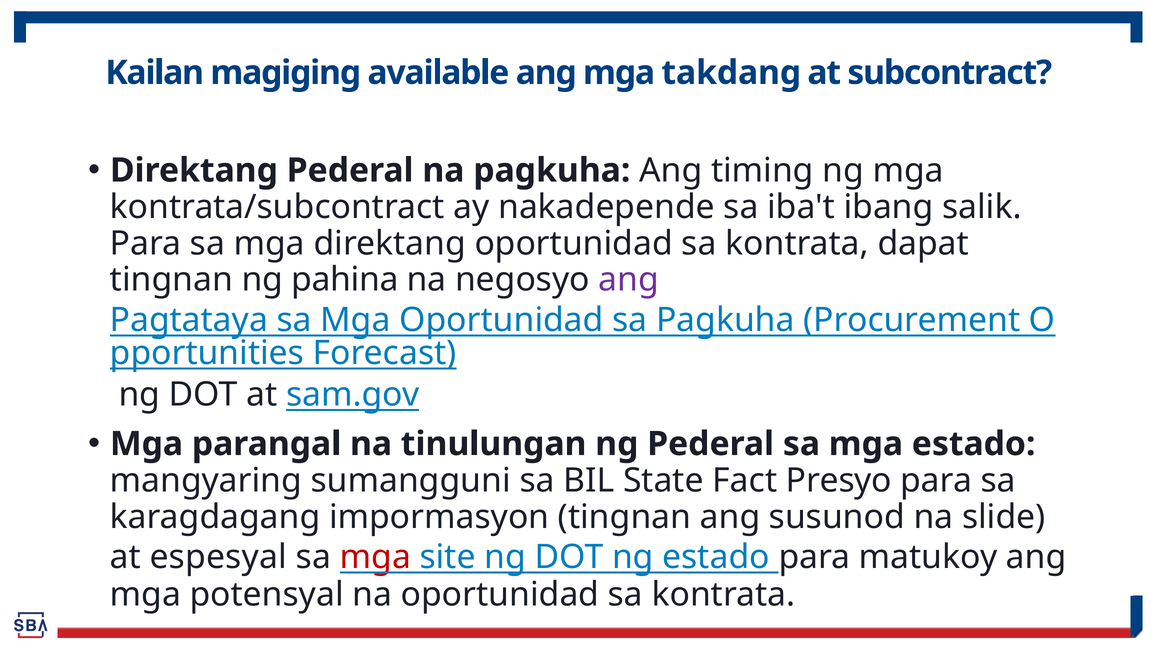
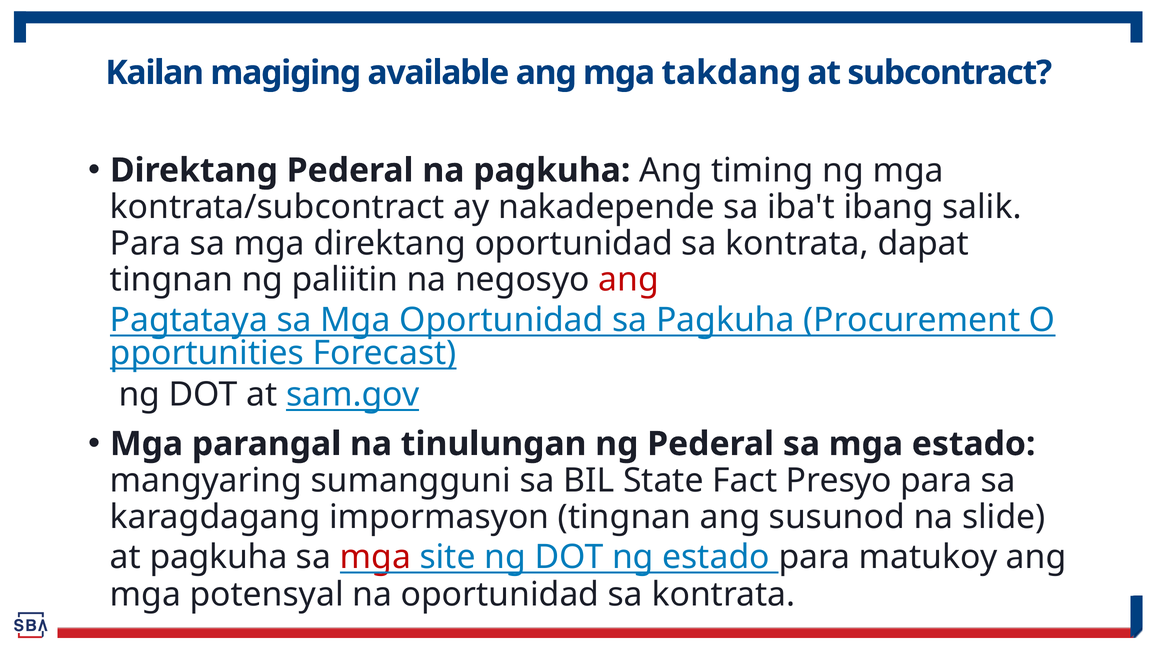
pahina: pahina -> paliitin
ang at (629, 280) colour: purple -> red
at espesyal: espesyal -> pagkuha
